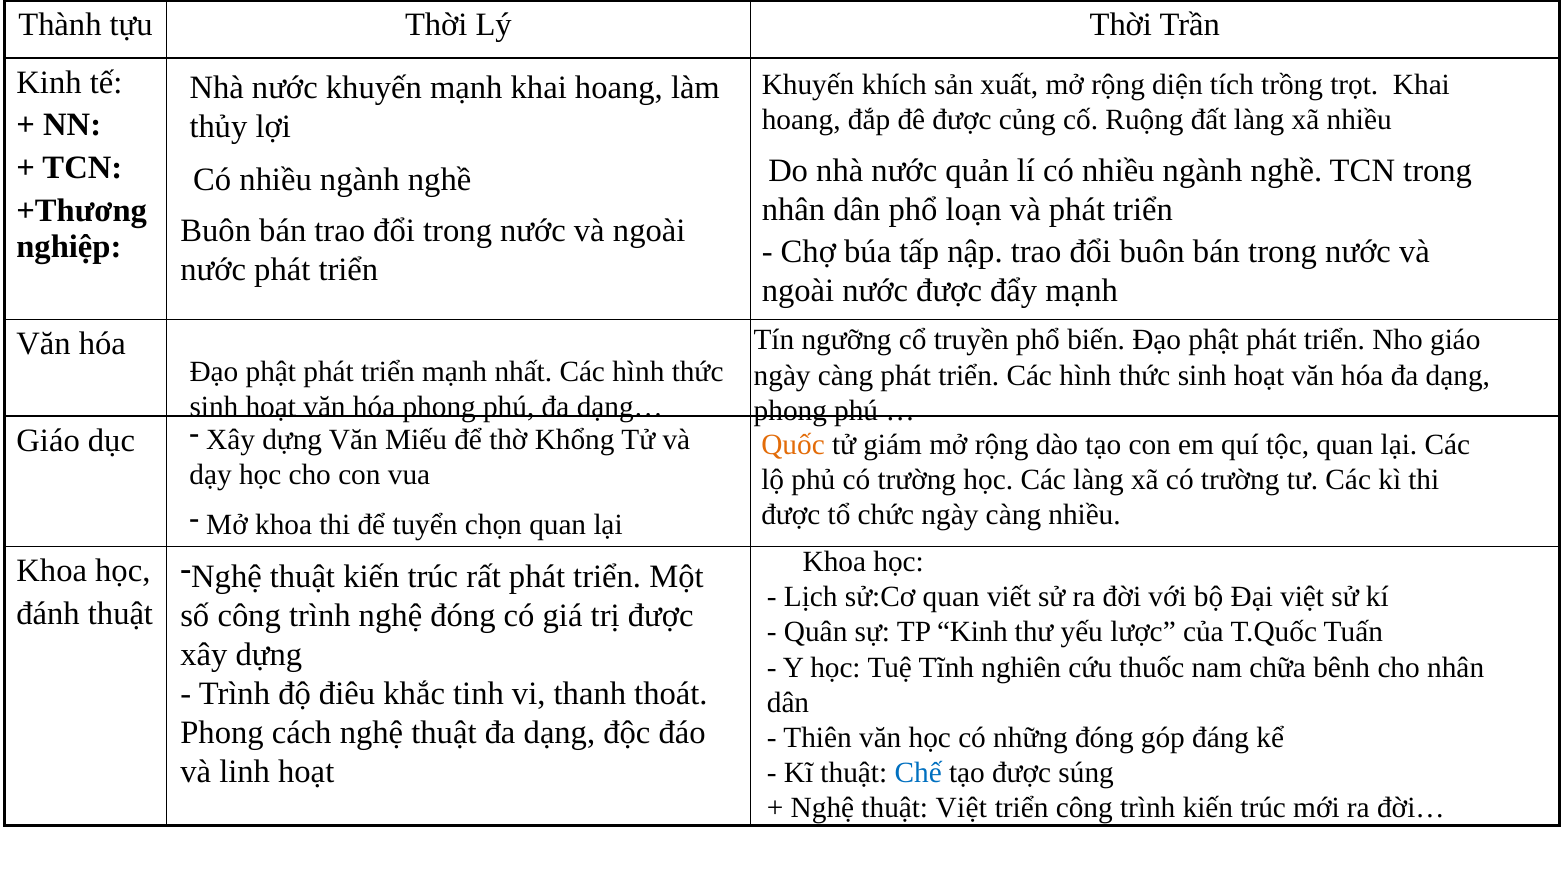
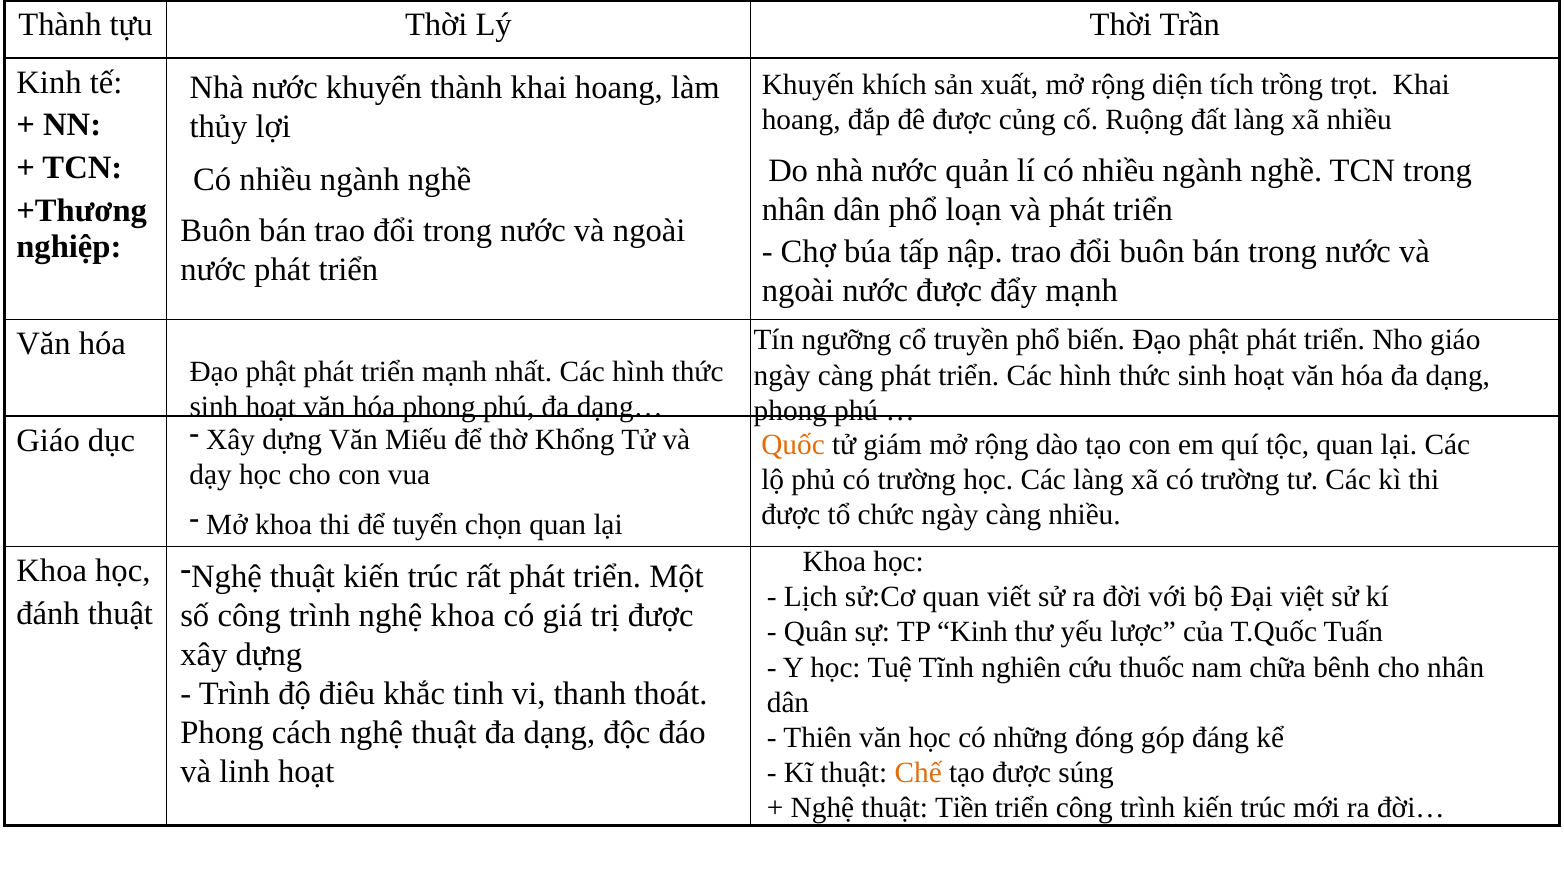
khuyến mạnh: mạnh -> thành
nghệ đóng: đóng -> khoa
Chế colour: blue -> orange
thuật Việt: Việt -> Tiền
